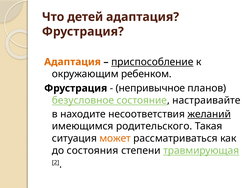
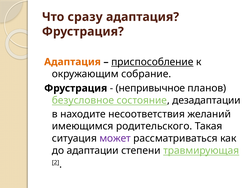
детей: детей -> сразу
ребенком: ребенком -> собрание
настраивайте: настраивайте -> дезадаптации
желаний underline: present -> none
может colour: orange -> purple
состояния: состояния -> адаптации
